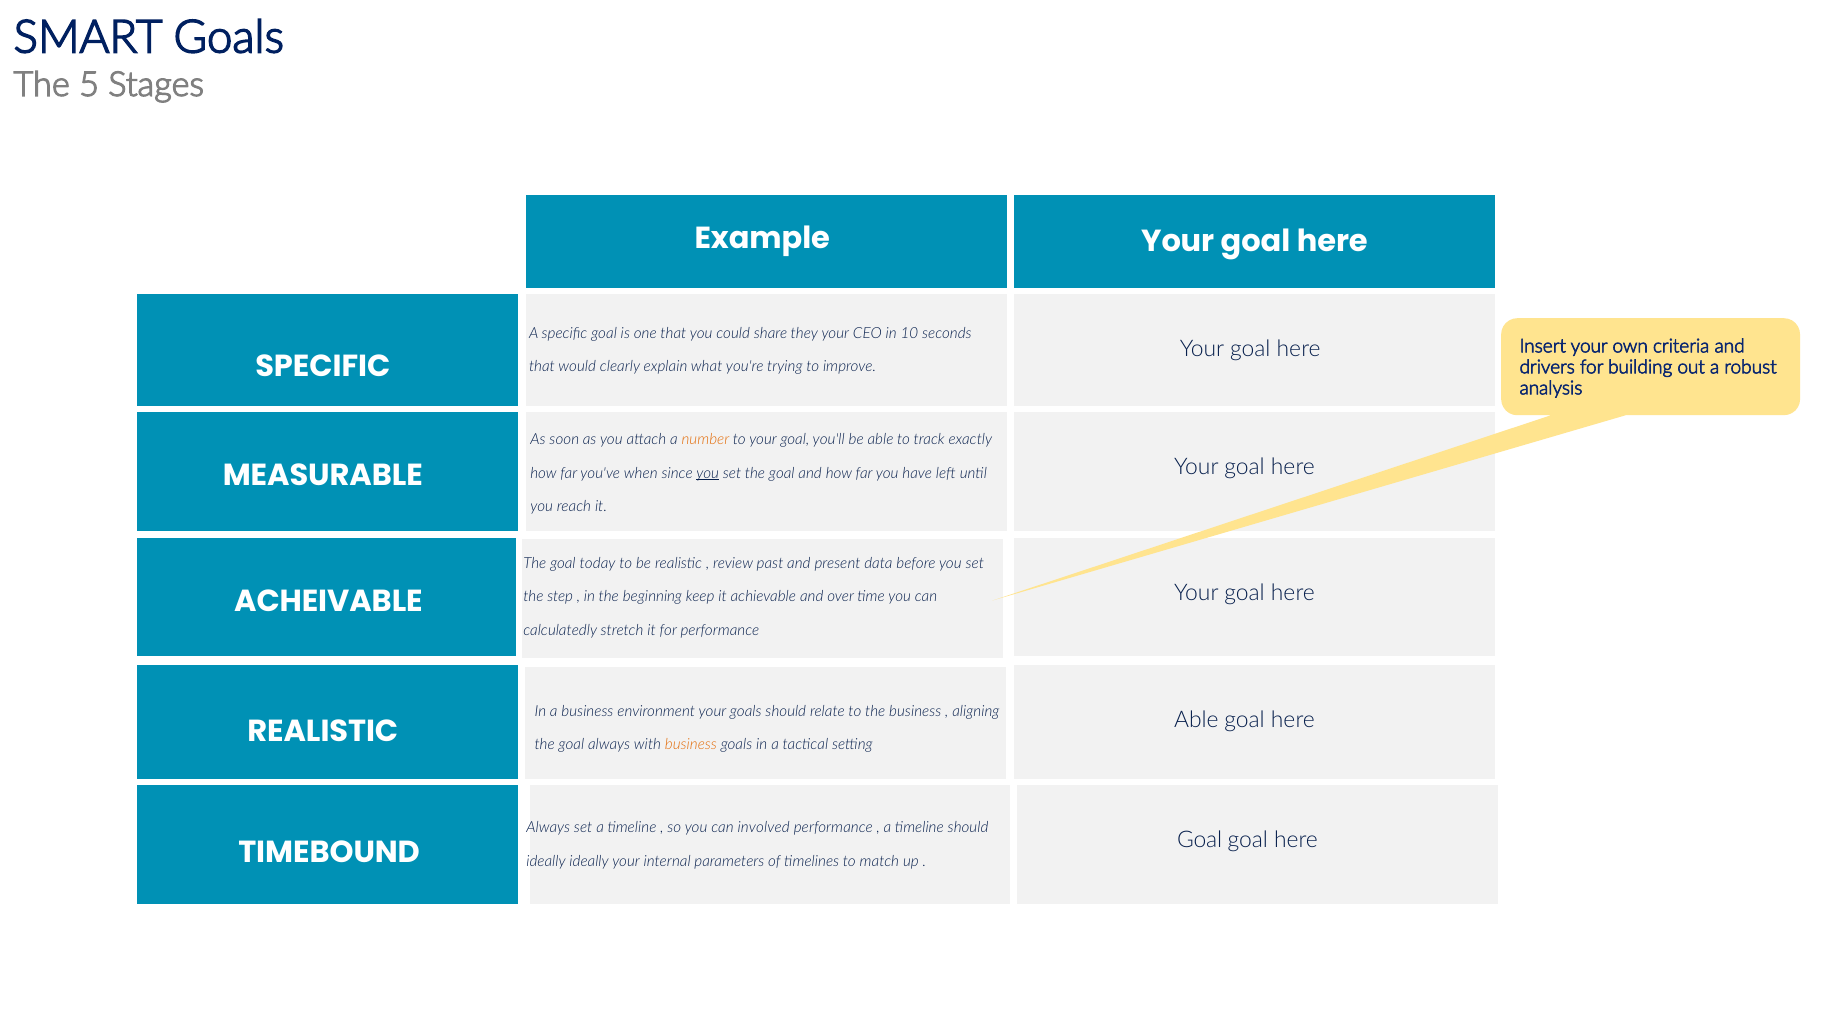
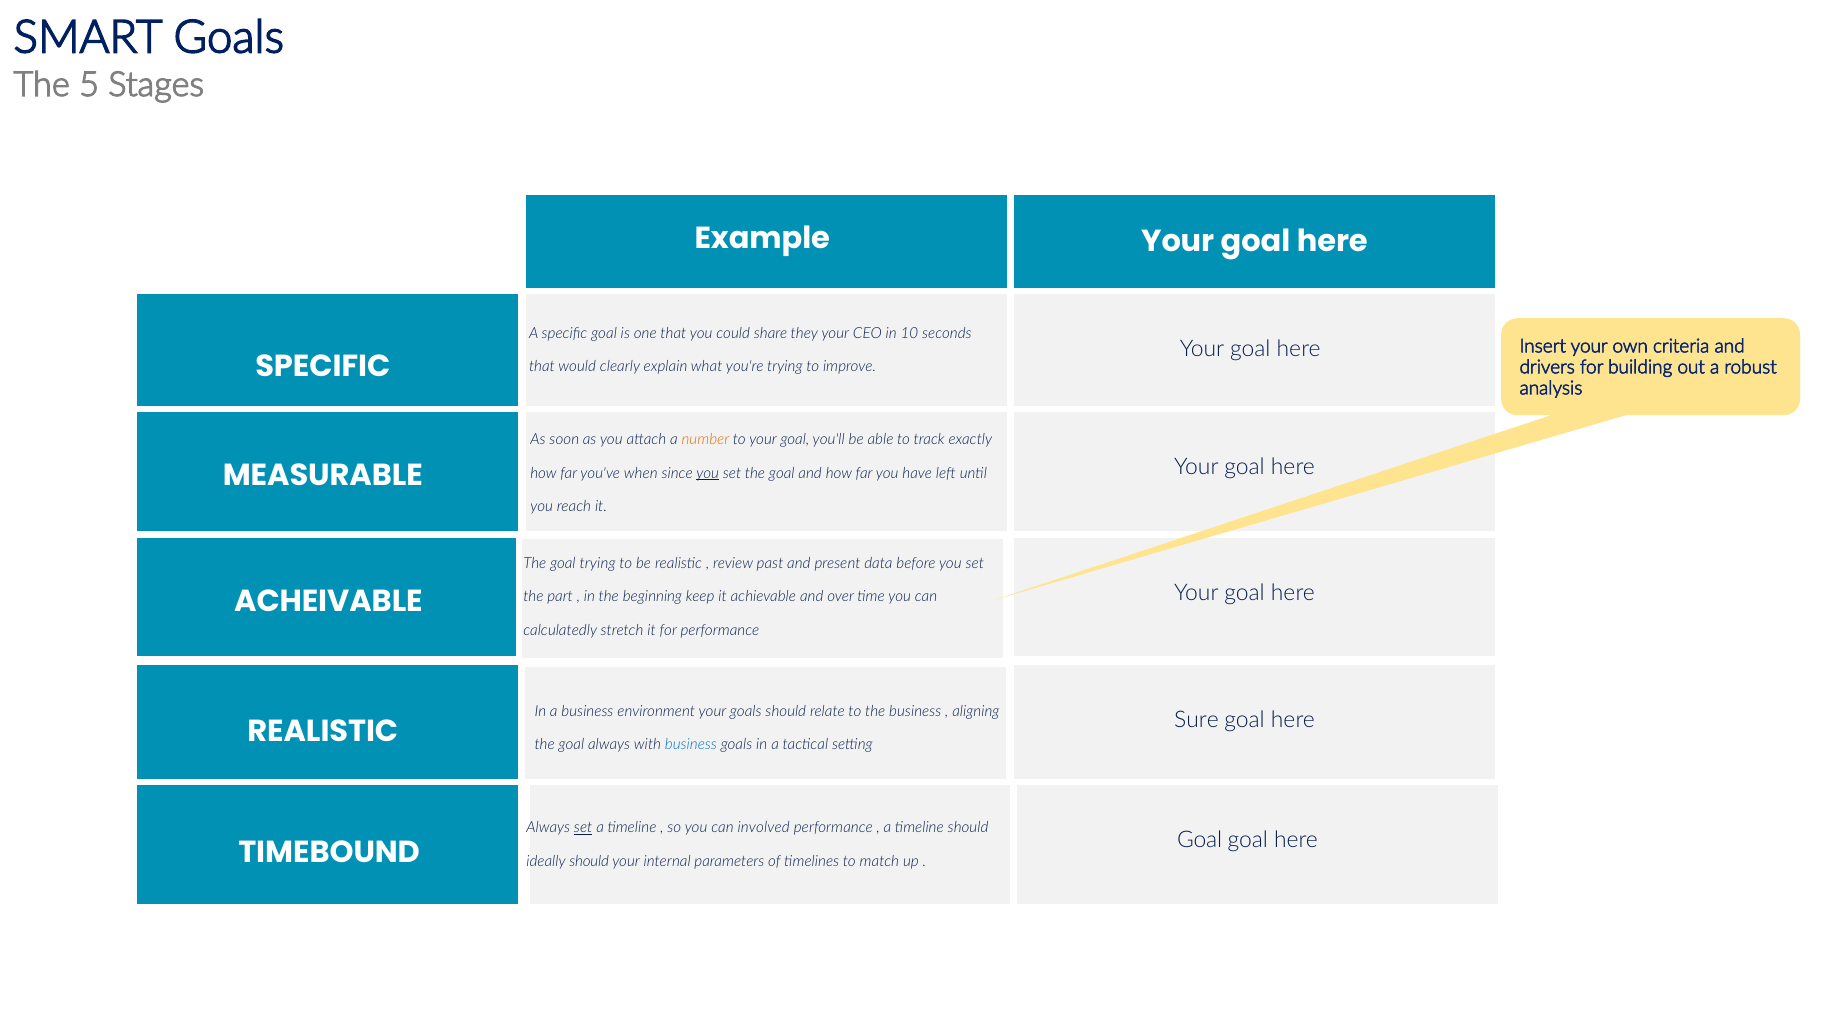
goal today: today -> trying
step: step -> part
Able at (1196, 720): Able -> Sure
business at (691, 745) colour: orange -> blue
set at (583, 828) underline: none -> present
ideally ideally: ideally -> should
